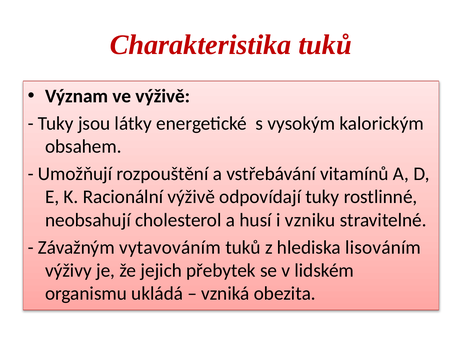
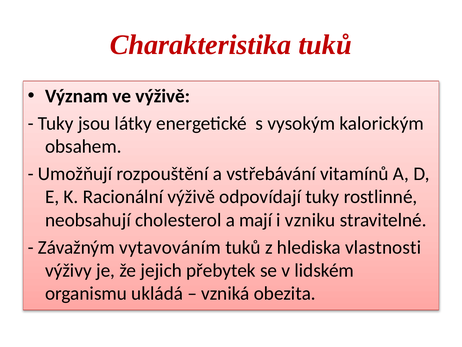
husí: husí -> mají
lisováním: lisováním -> vlastnosti
